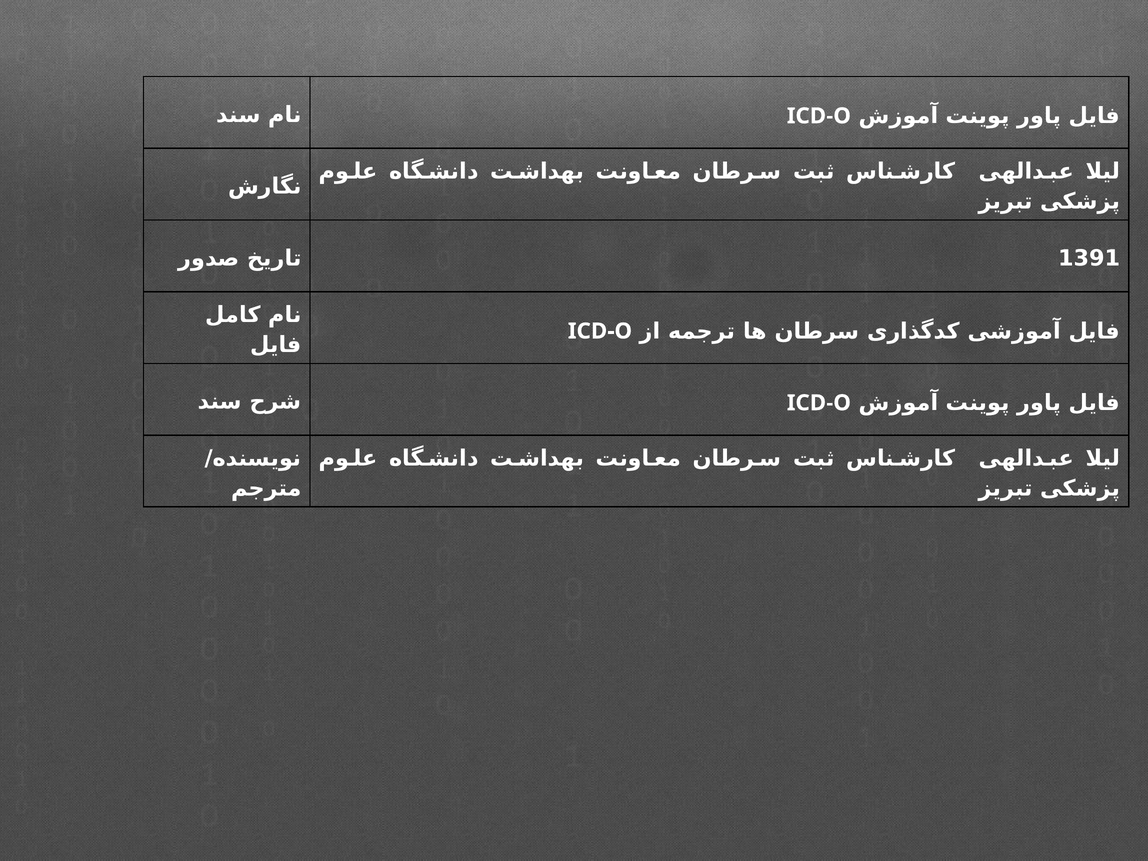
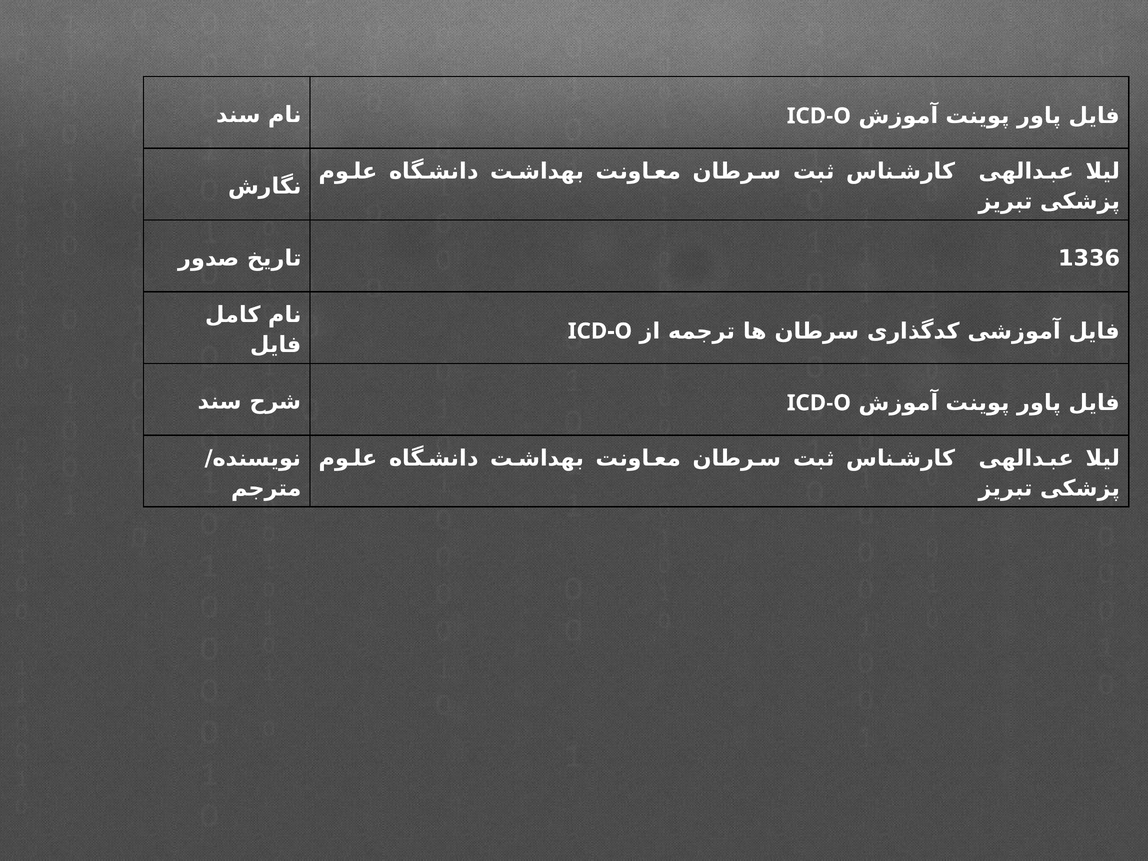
1391: 1391 -> 1336
